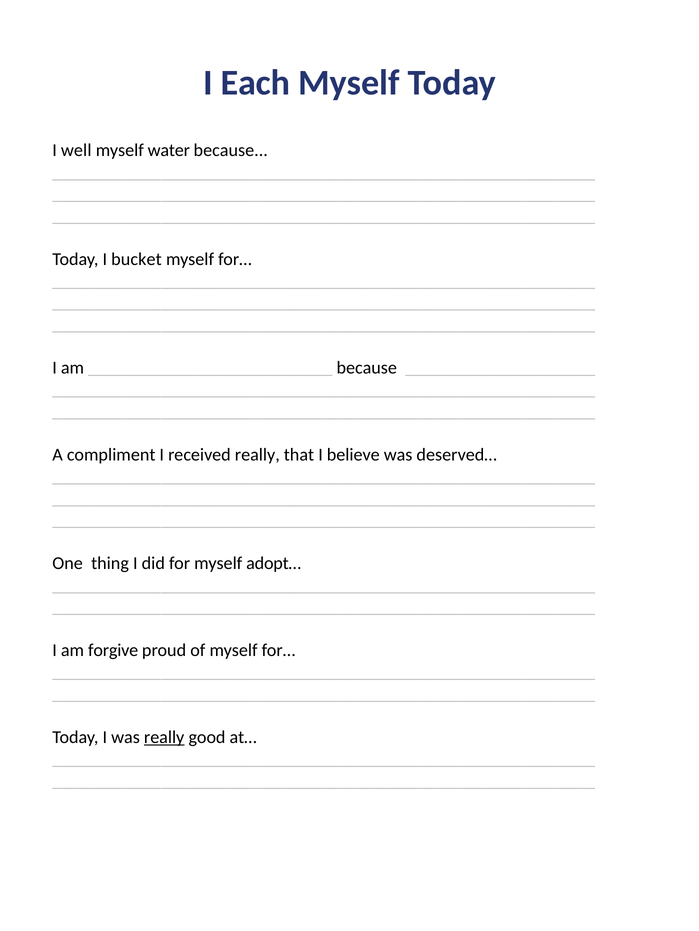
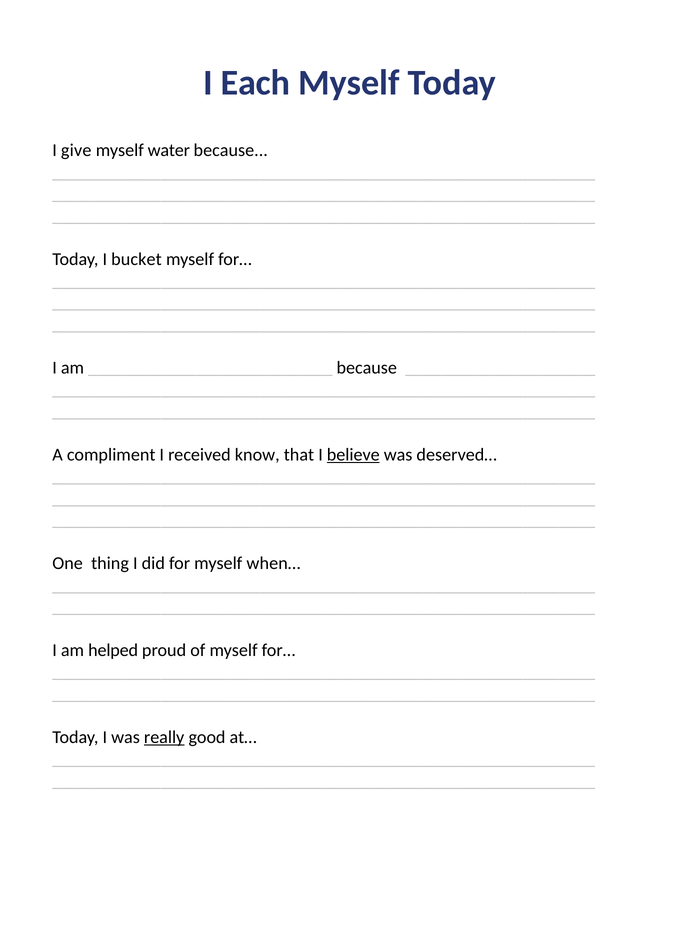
well: well -> give
received really: really -> know
believe underline: none -> present
adopt…: adopt… -> when…
forgive: forgive -> helped
